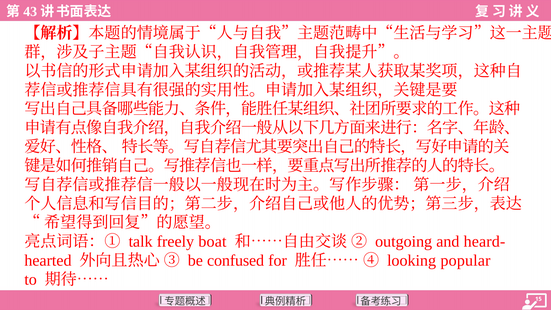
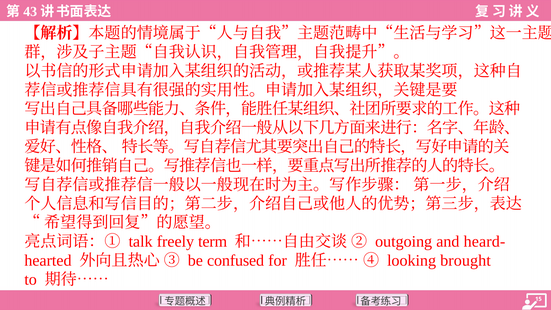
boat: boat -> term
popular: popular -> brought
